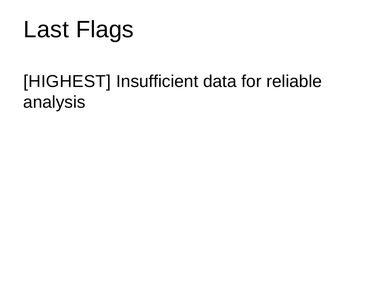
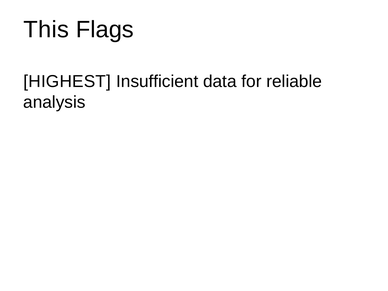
Last: Last -> This
